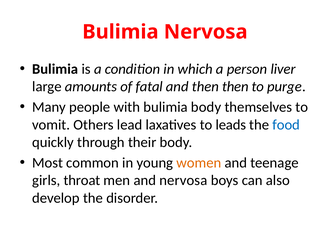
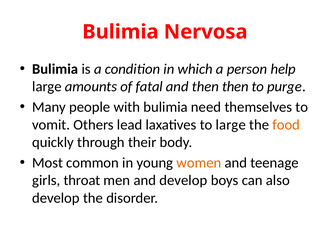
liver: liver -> help
bulimia body: body -> need
to leads: leads -> large
food colour: blue -> orange
and nervosa: nervosa -> develop
